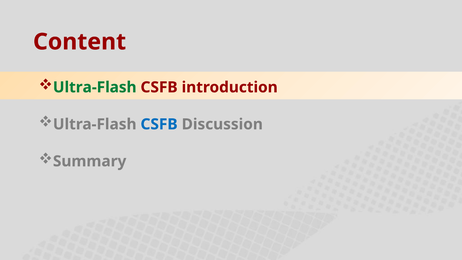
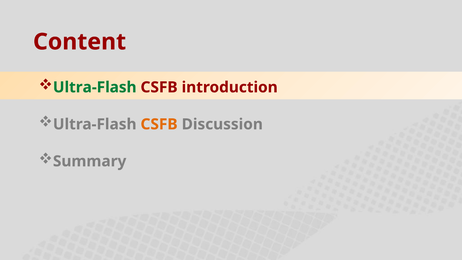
CSFB at (159, 124) colour: blue -> orange
